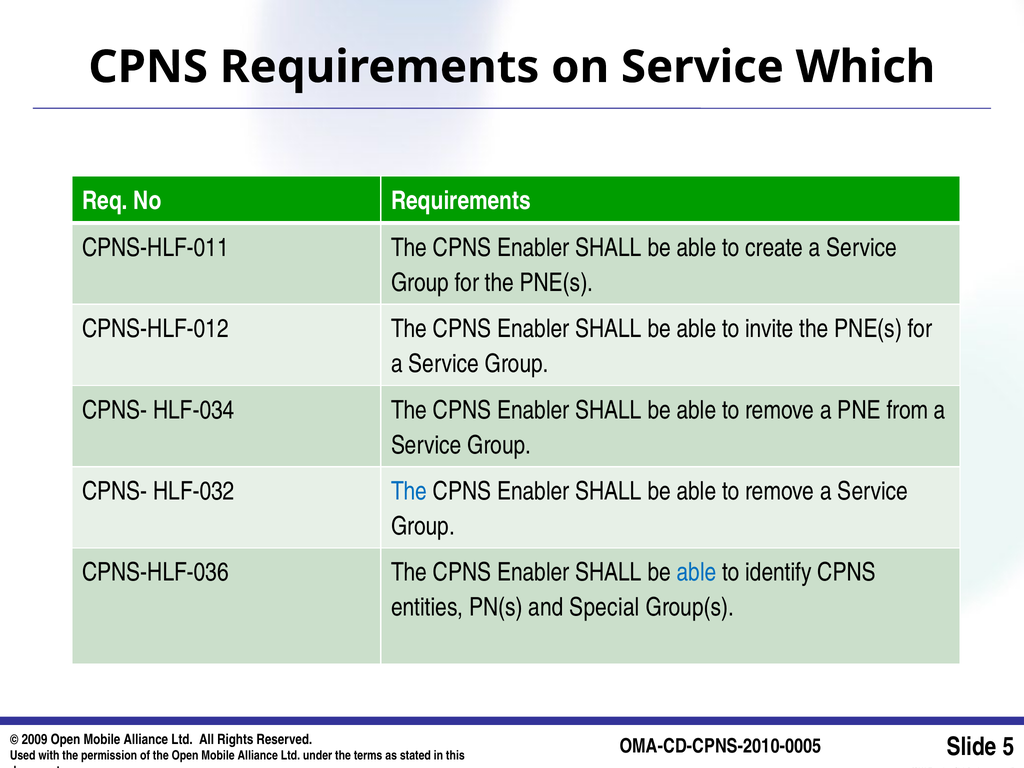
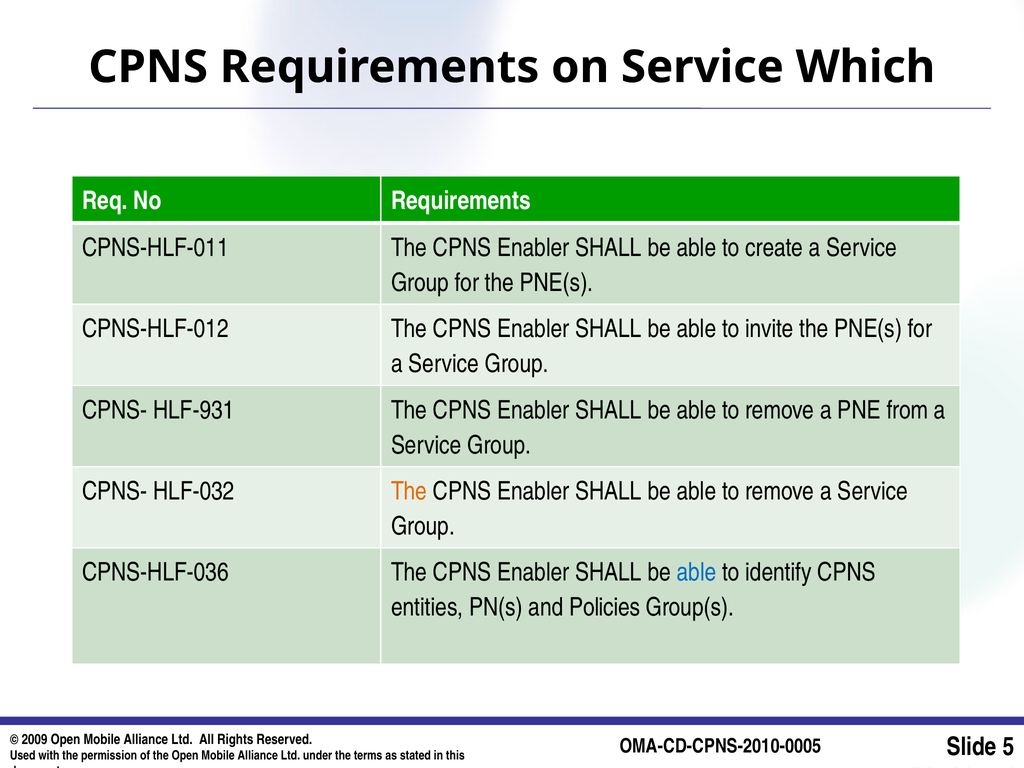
HLF-034: HLF-034 -> HLF-931
The at (409, 491) colour: blue -> orange
Special: Special -> Policies
